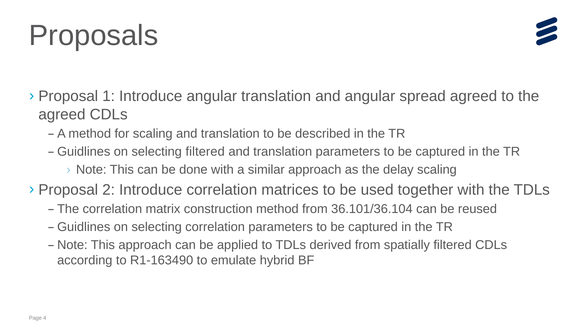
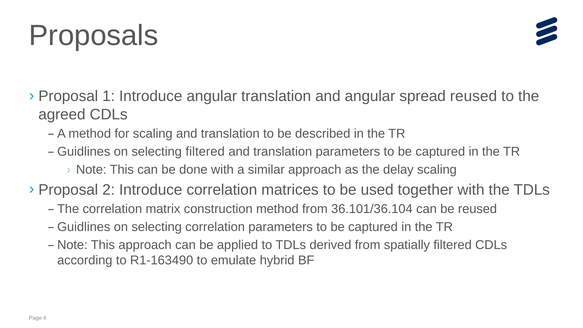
spread agreed: agreed -> reused
